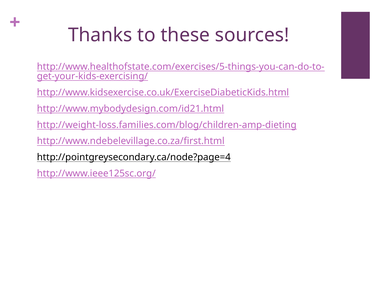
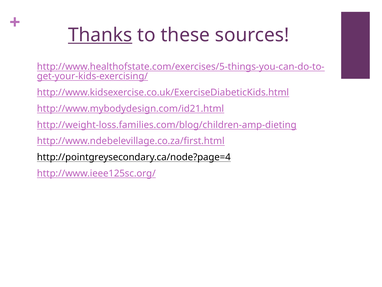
Thanks underline: none -> present
